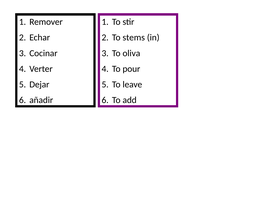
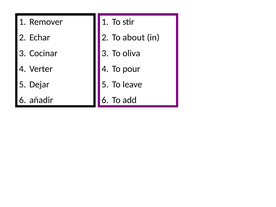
stems: stems -> about
